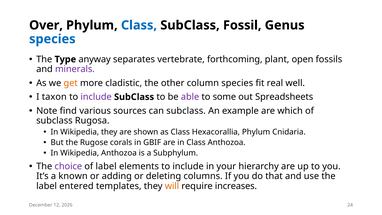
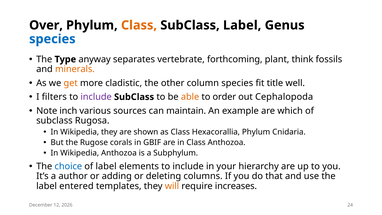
Class at (139, 25) colour: blue -> orange
SubClass Fossil: Fossil -> Label
open: open -> think
minerals colour: purple -> orange
real: real -> title
taxon: taxon -> filters
able colour: purple -> orange
some: some -> order
Spreadsheets: Spreadsheets -> Cephalopoda
find: find -> inch
can subclass: subclass -> maintain
choice colour: purple -> blue
known: known -> author
